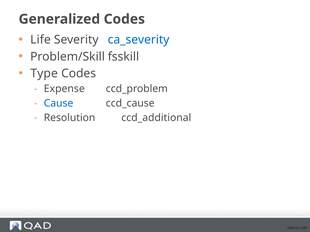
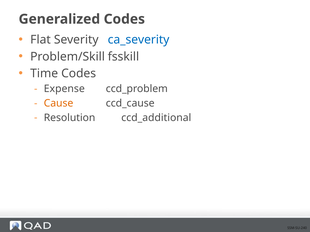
Life: Life -> Flat
Type: Type -> Time
Cause colour: blue -> orange
